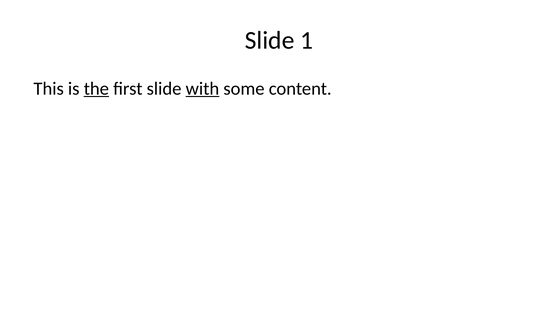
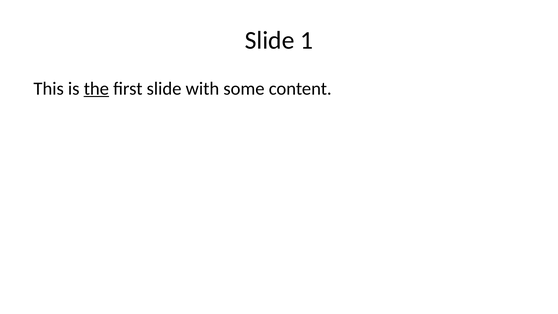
with underline: present -> none
